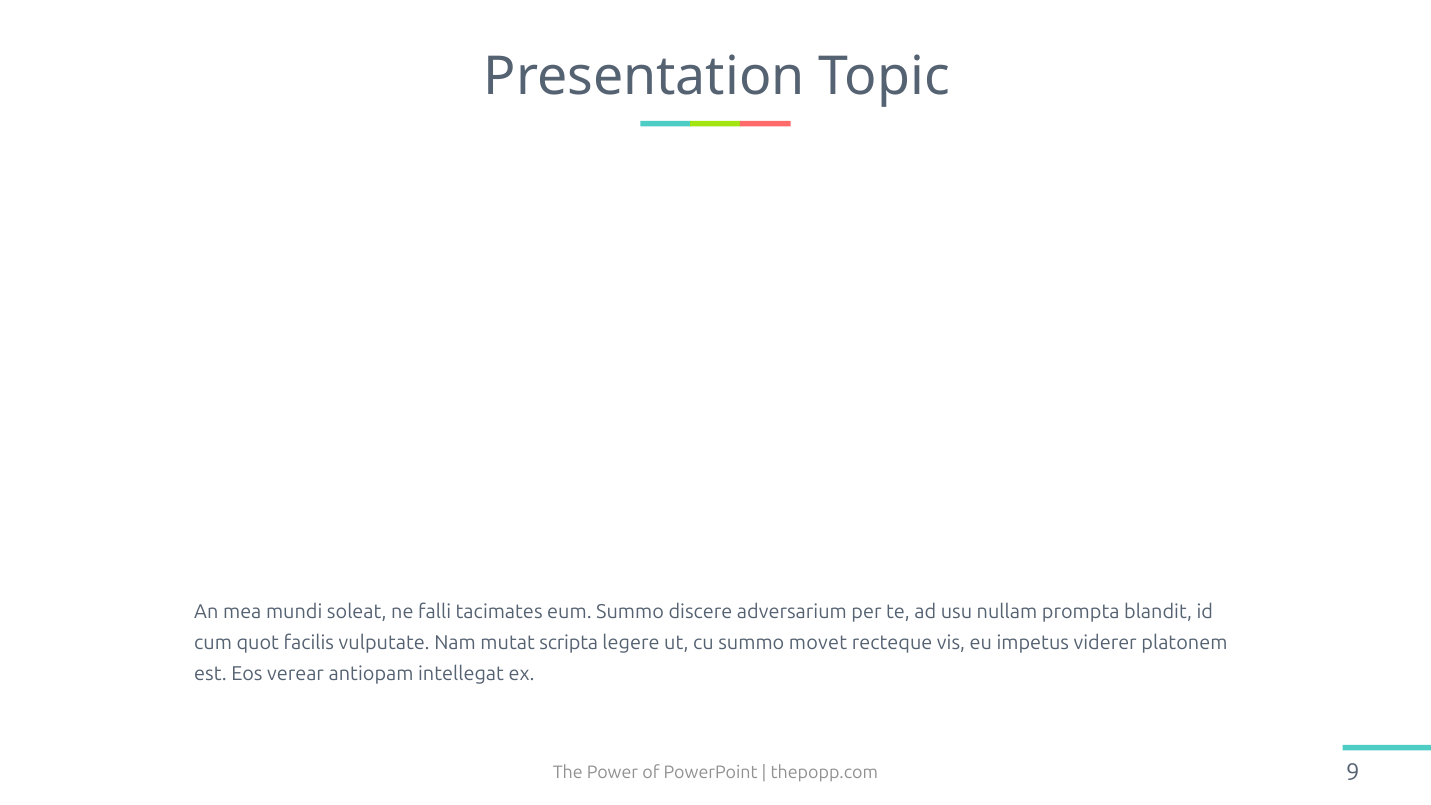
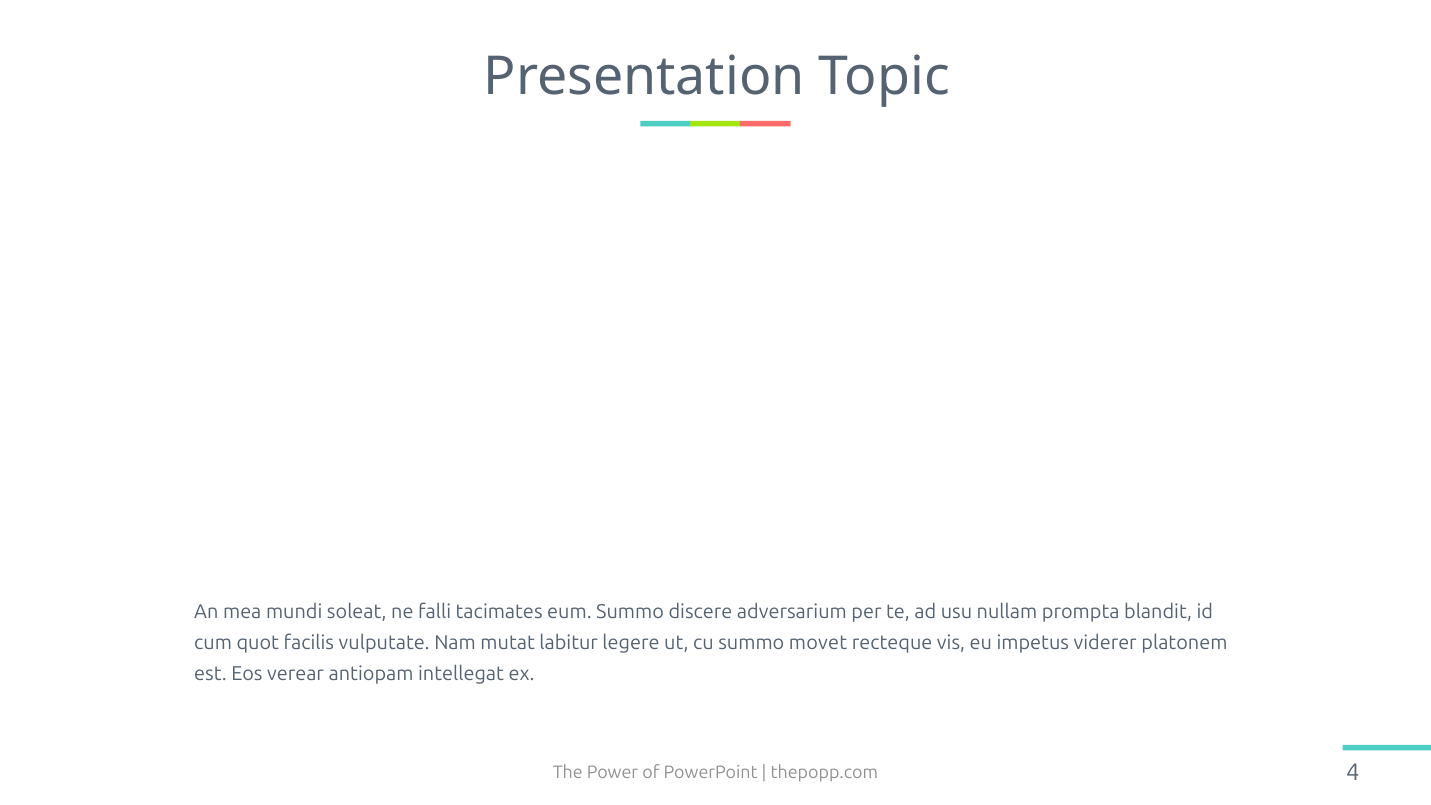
scripta: scripta -> labitur
9: 9 -> 4
